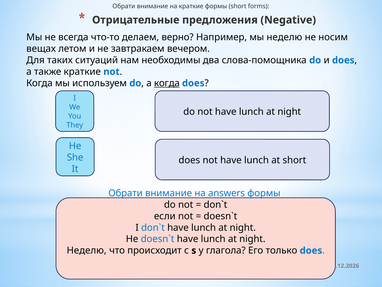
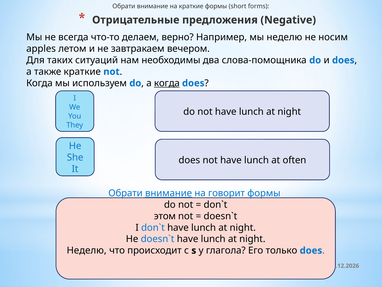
вещах: вещах -> apples
at short: short -> often
внимание at (169, 193) underline: none -> present
answers: answers -> говорит
если: если -> этом
